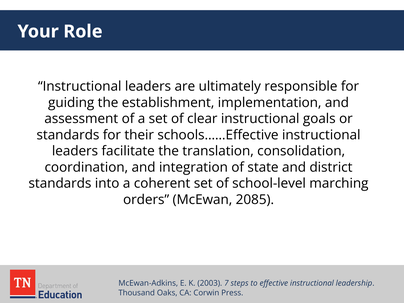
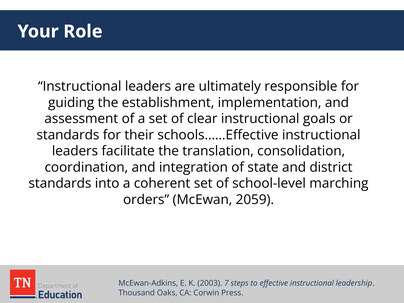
2085: 2085 -> 2059
